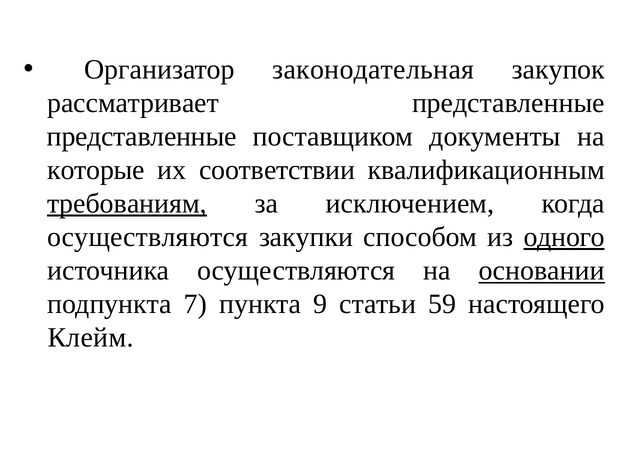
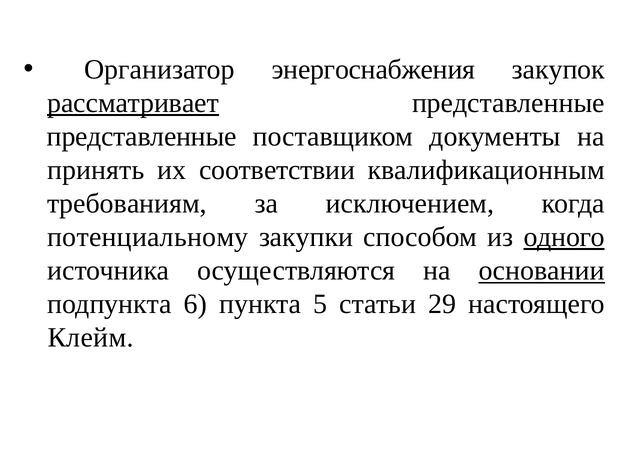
законодательная: законодательная -> энергоснабжения
рассматривает underline: none -> present
которые: которые -> принять
требованиям underline: present -> none
осуществляются at (148, 237): осуществляются -> потенциальному
7: 7 -> 6
9: 9 -> 5
59: 59 -> 29
